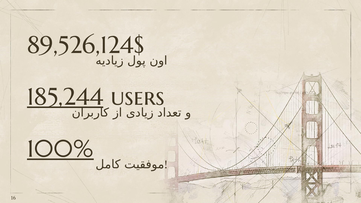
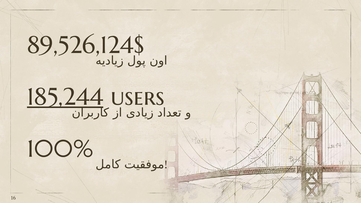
100% underline: present -> none
